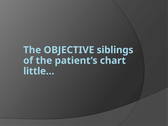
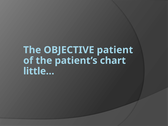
siblings: siblings -> patient
